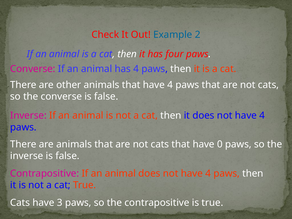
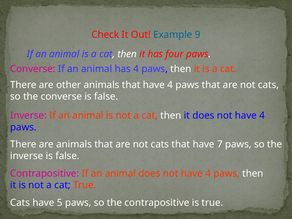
2: 2 -> 9
0: 0 -> 7
3: 3 -> 5
